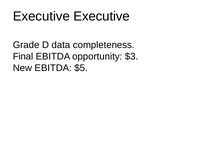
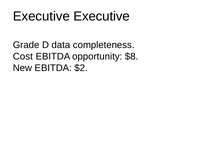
Final: Final -> Cost
$3: $3 -> $8
$5: $5 -> $2
